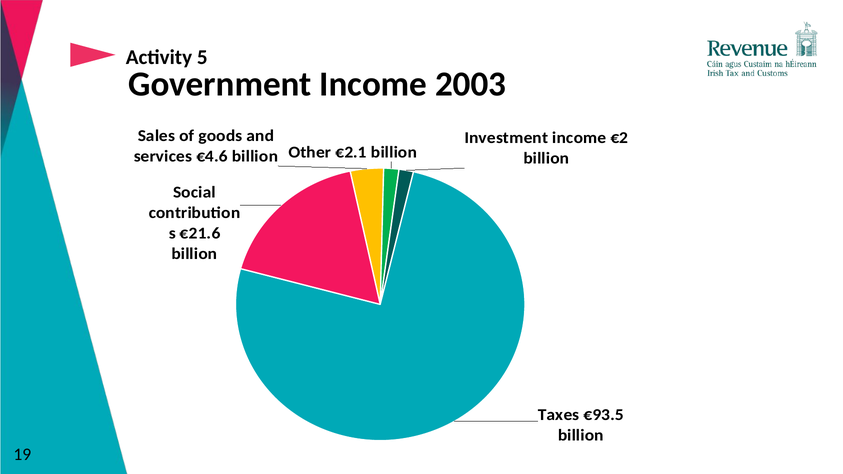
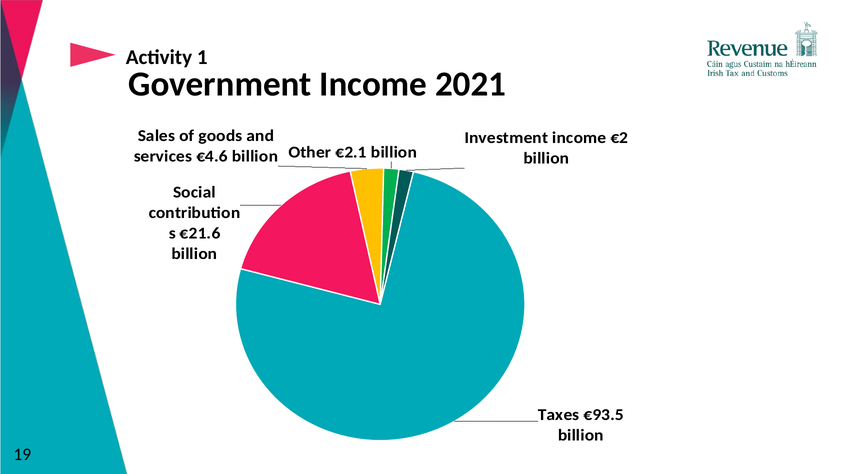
5: 5 -> 1
2003: 2003 -> 2021
